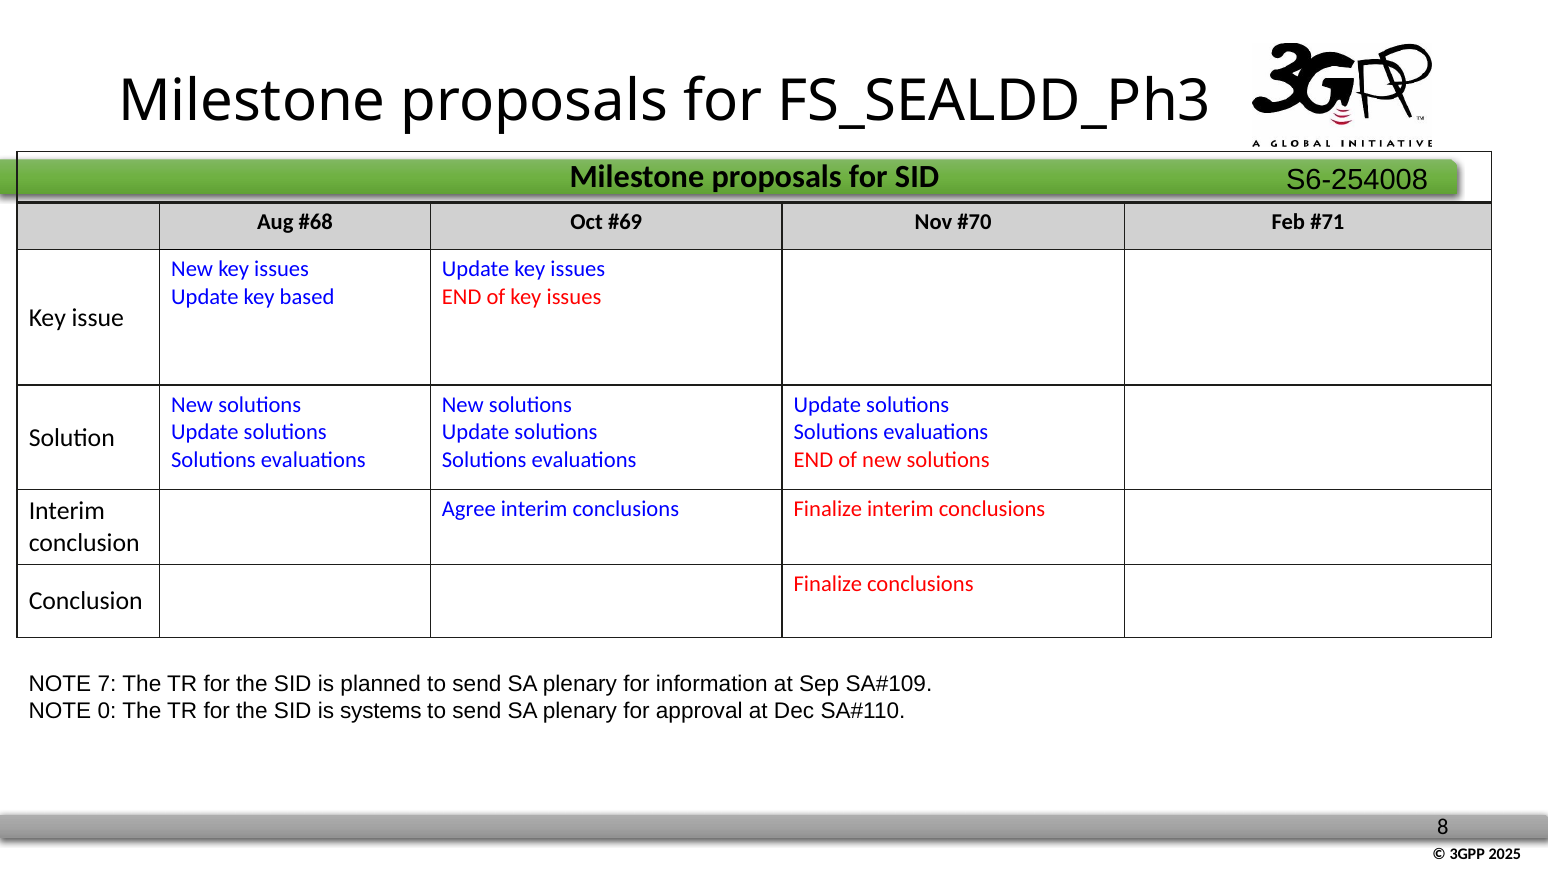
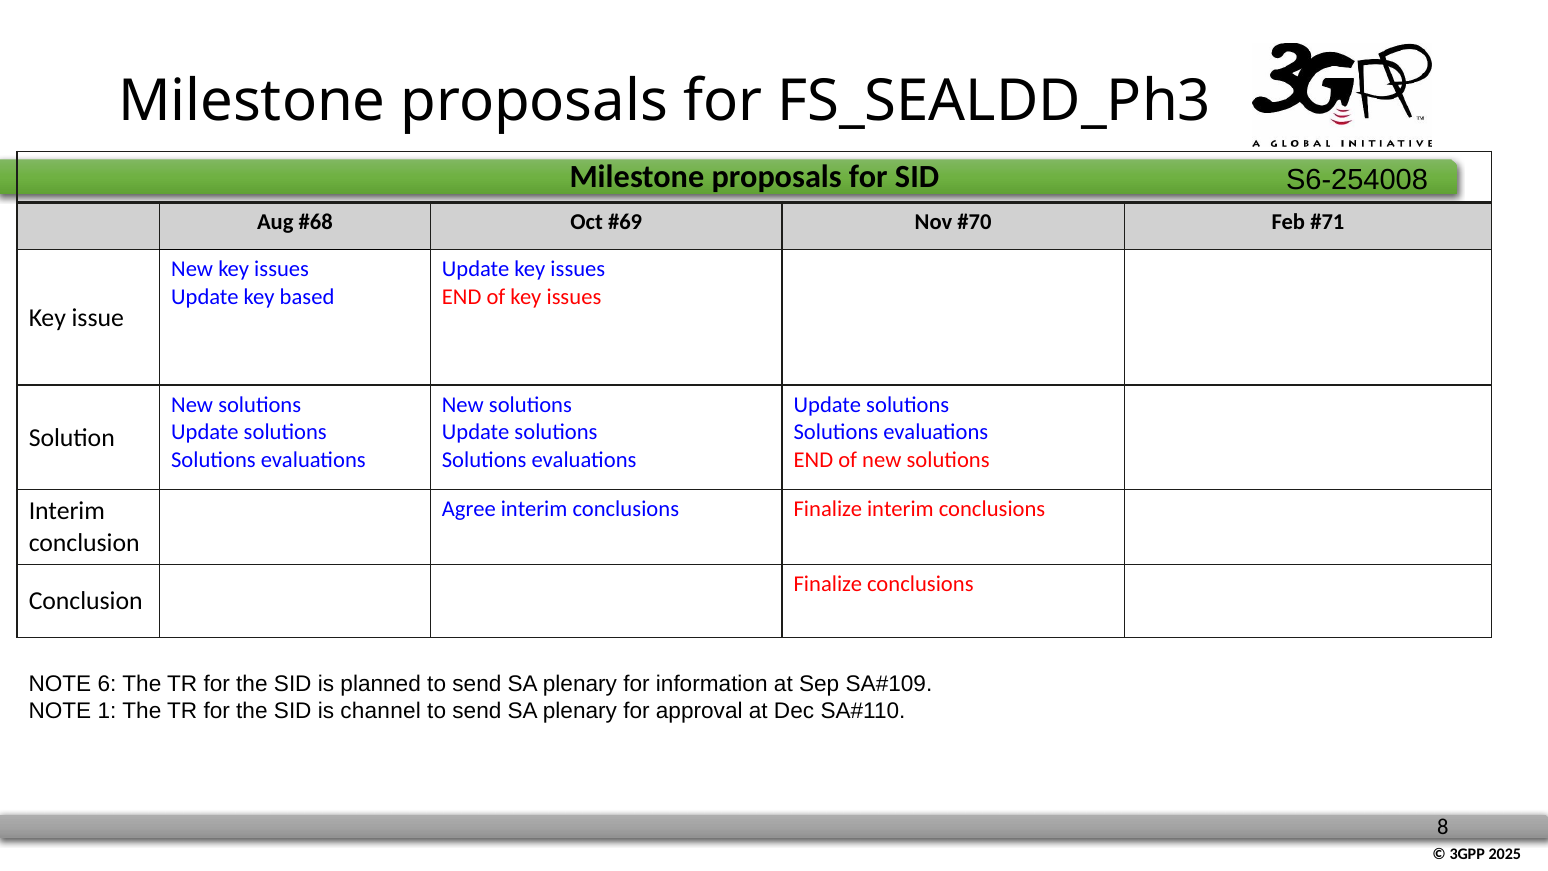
7: 7 -> 6
0: 0 -> 1
systems: systems -> channel
